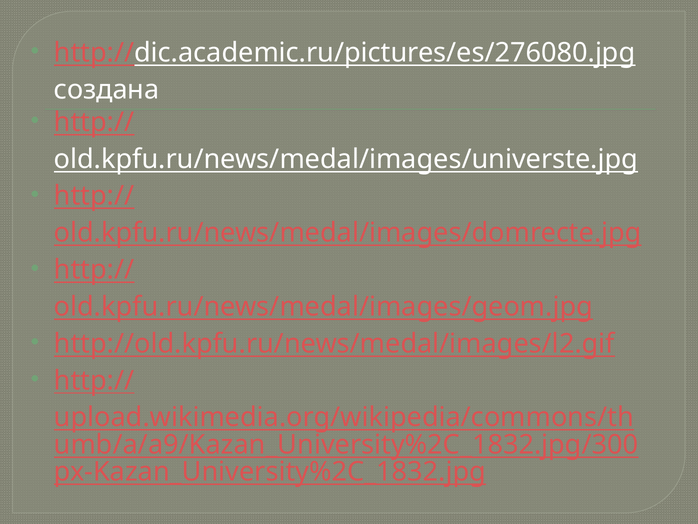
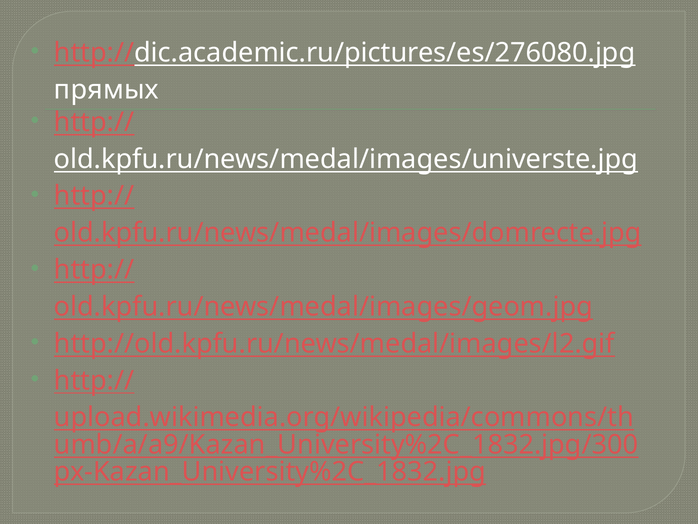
создана: создана -> прямых
